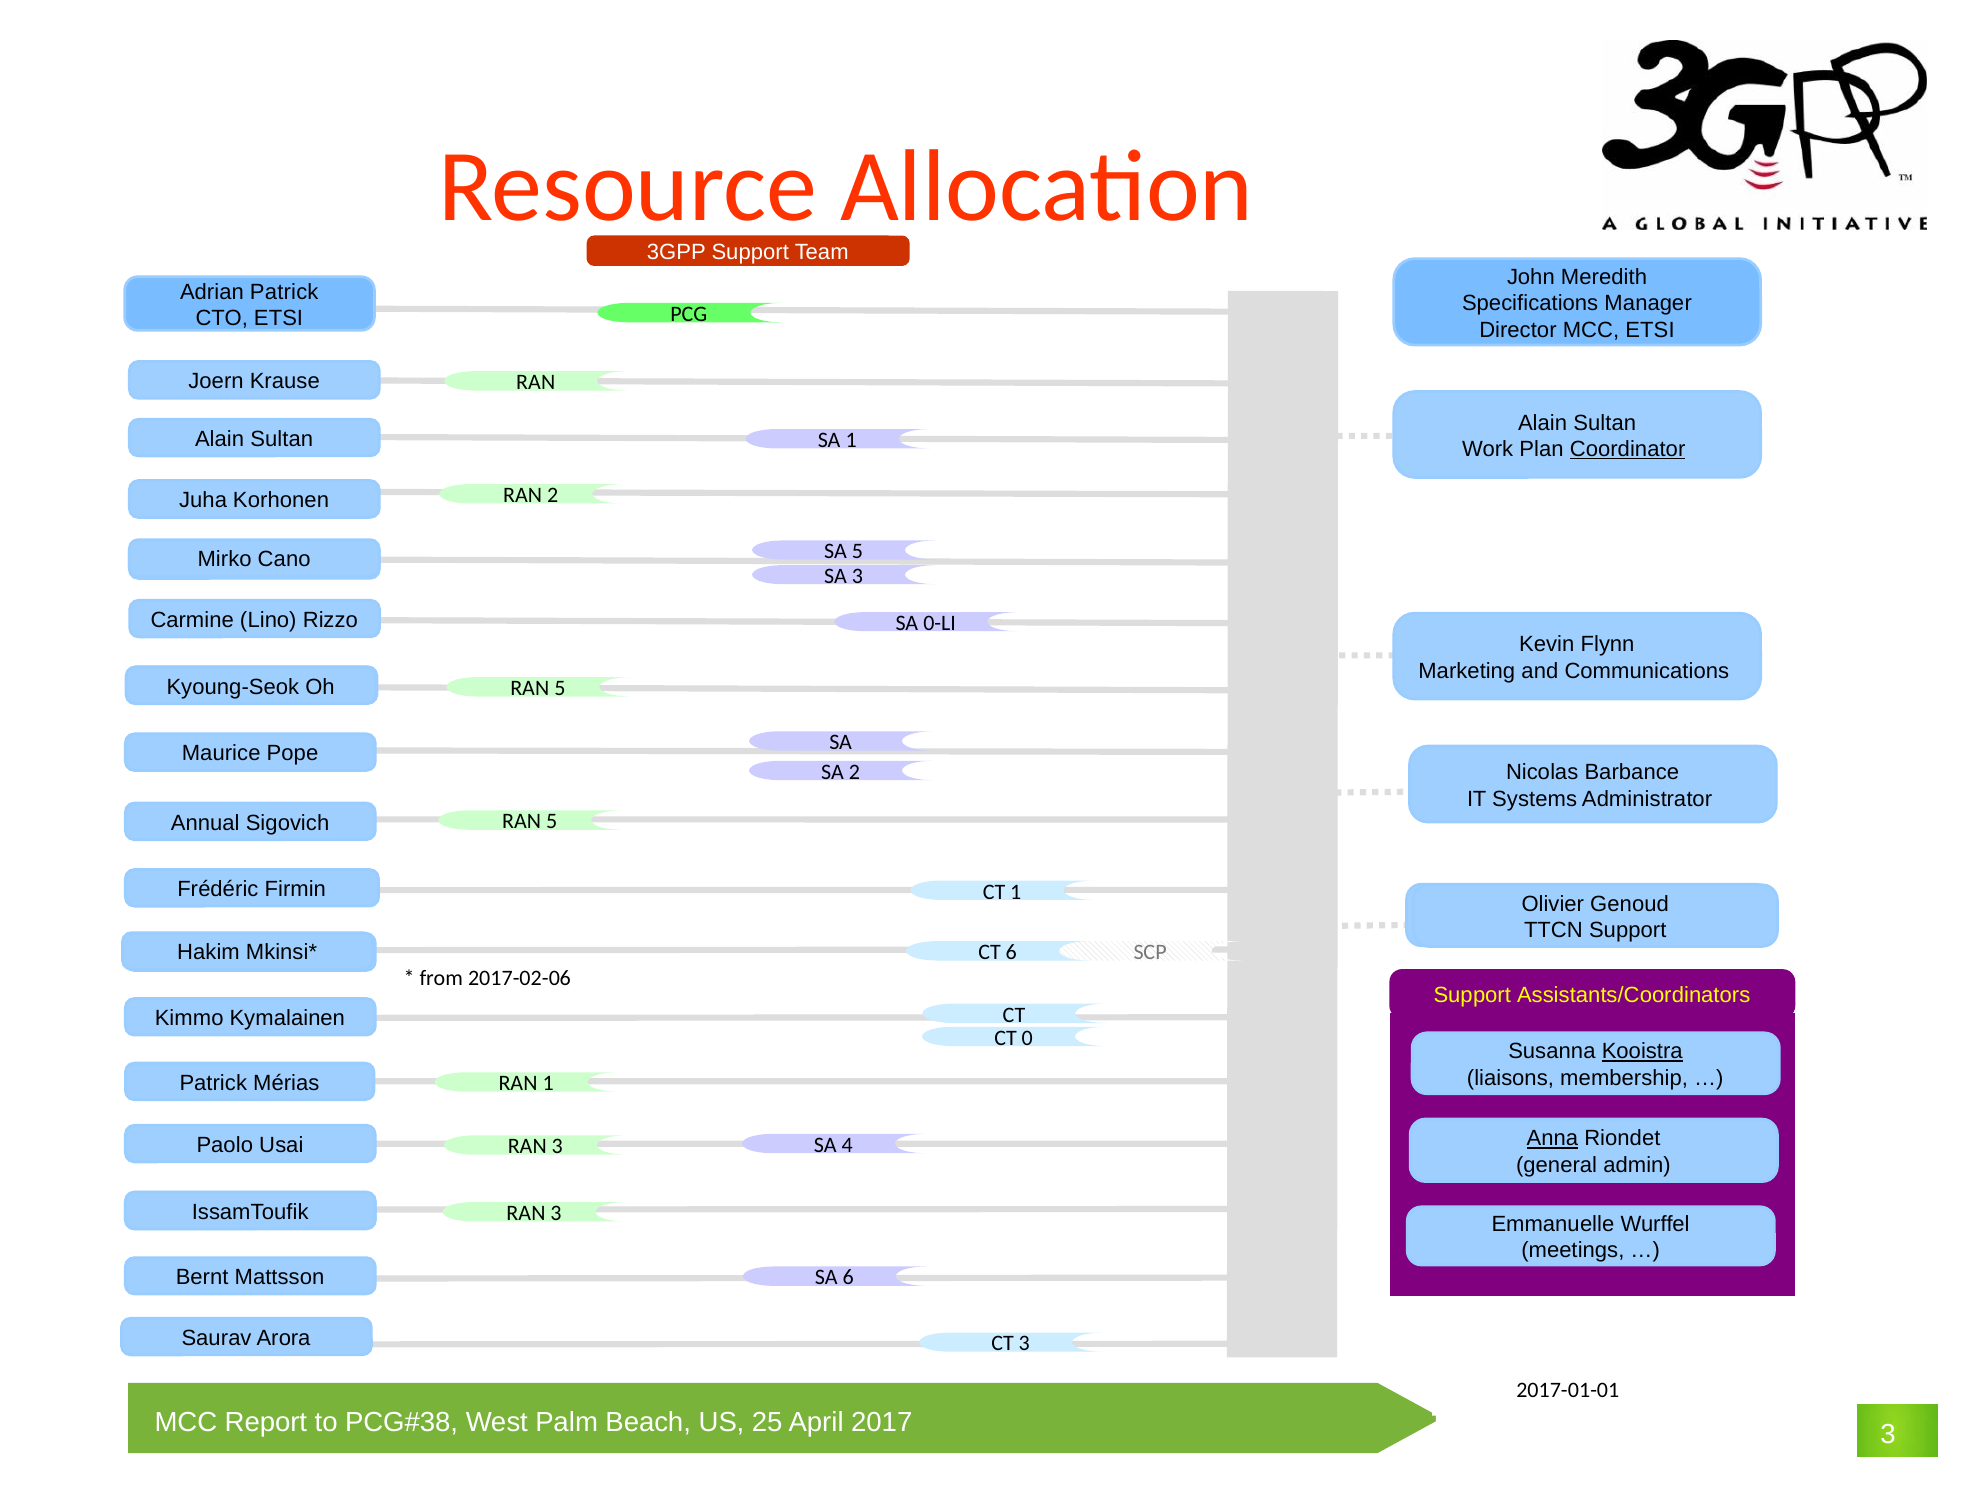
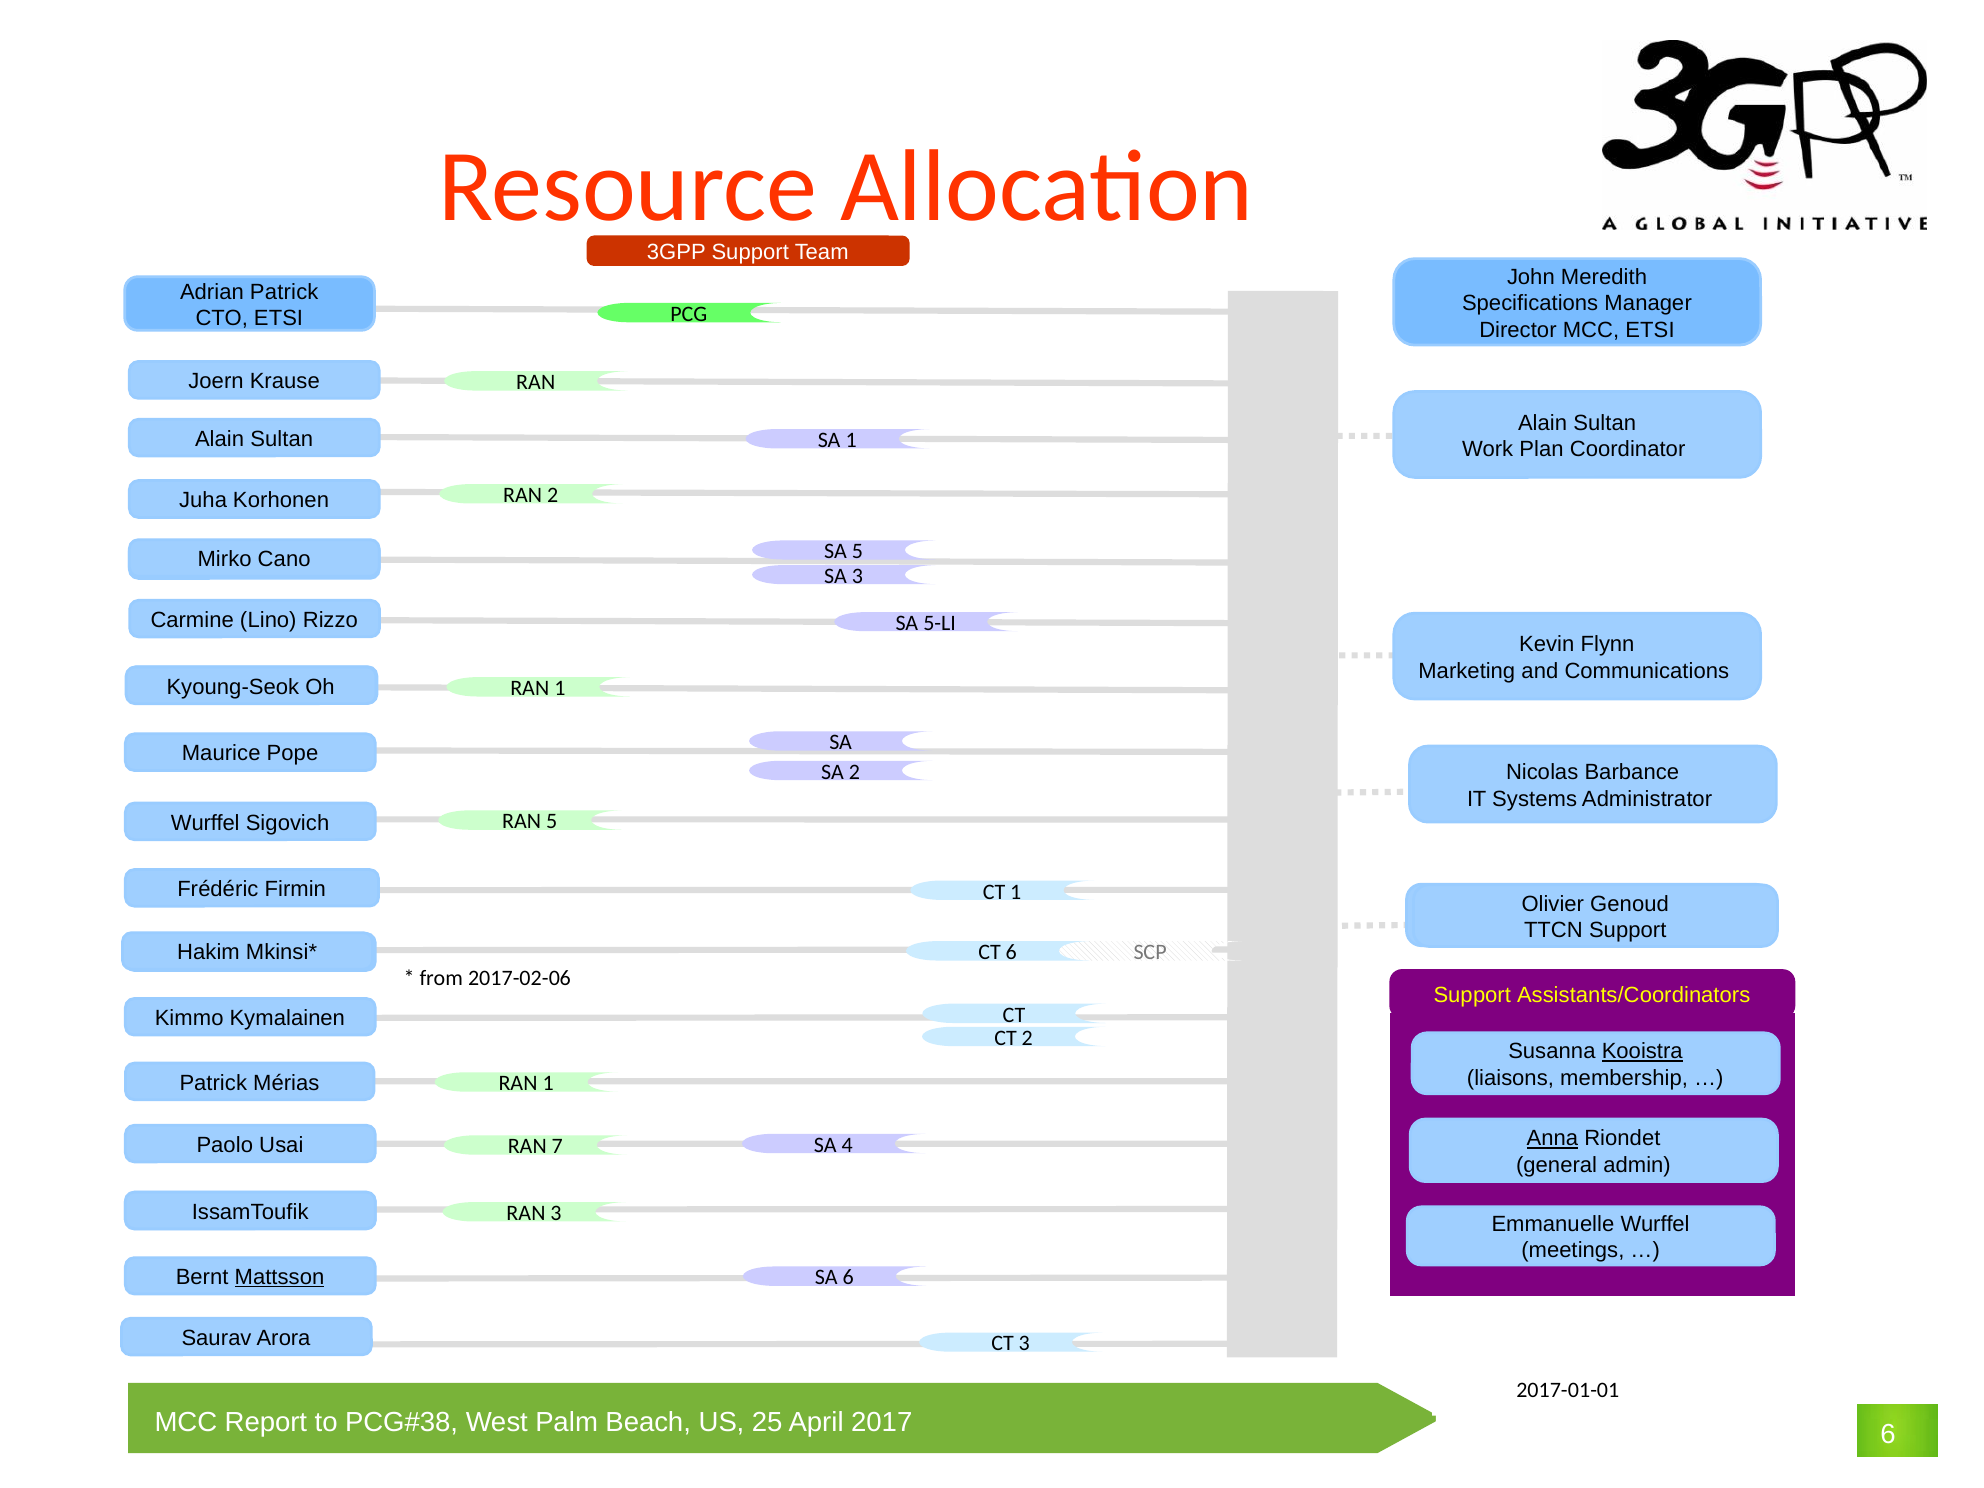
Coordinator underline: present -> none
0-LI: 0-LI -> 5-LI
5 at (560, 688): 5 -> 1
Annual at (205, 823): Annual -> Wurffel
CT 0: 0 -> 2
3 at (557, 1147): 3 -> 7
Mattsson underline: none -> present
3 at (1888, 1434): 3 -> 6
